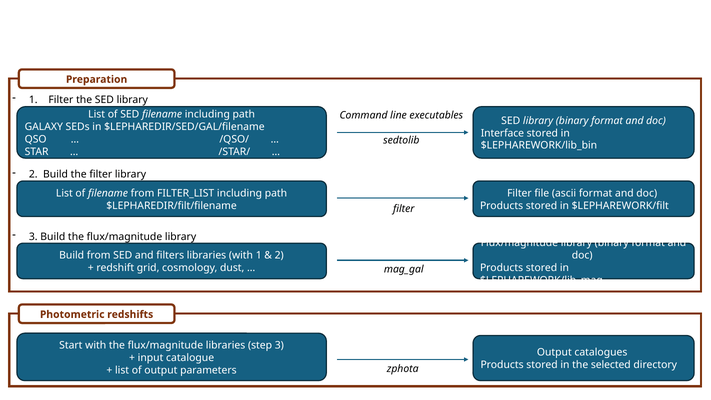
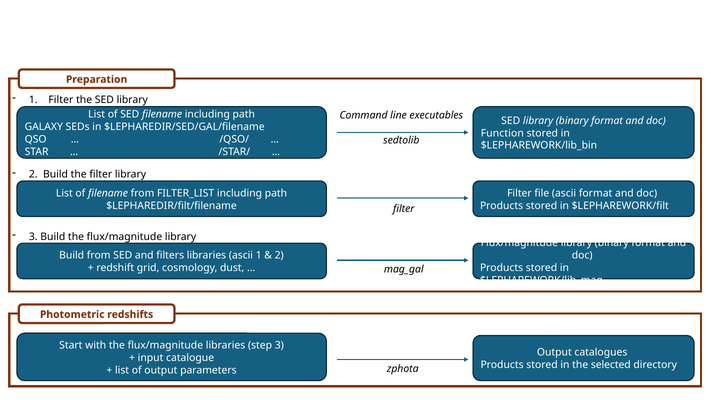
Interface: Interface -> Function
libraries with: with -> ascii
